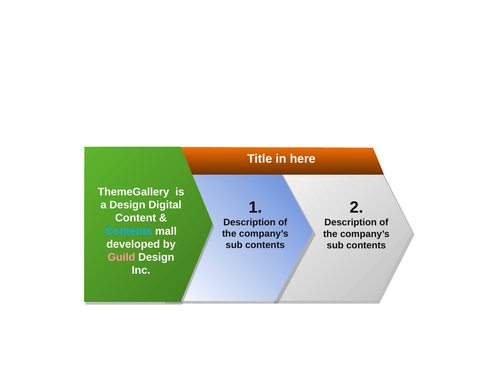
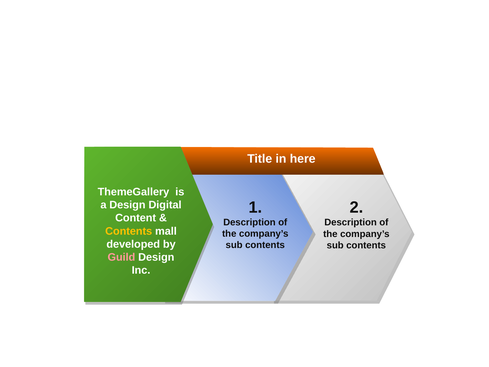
Contents at (129, 231) colour: light blue -> yellow
